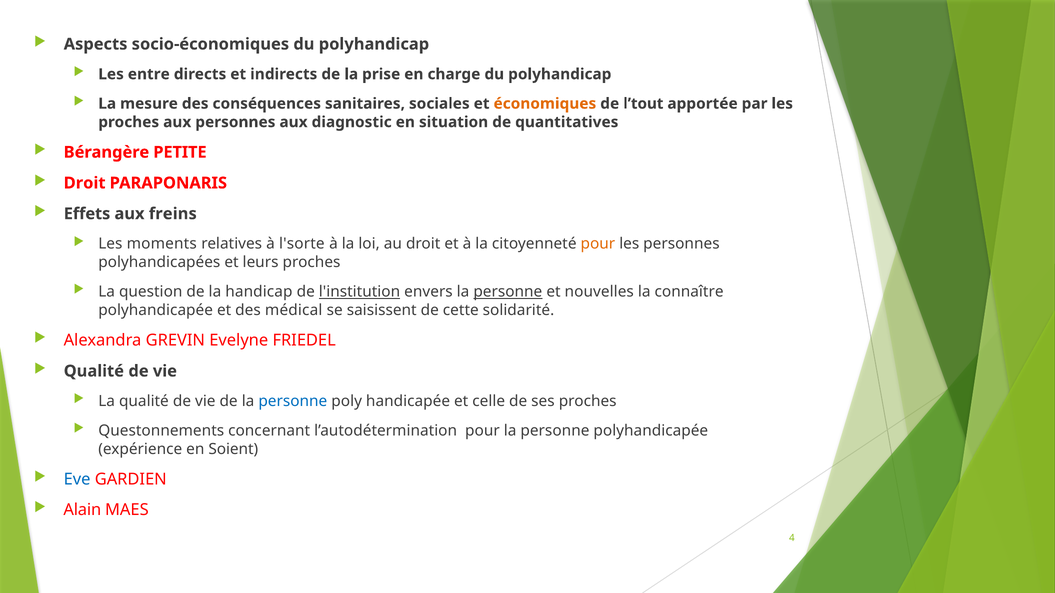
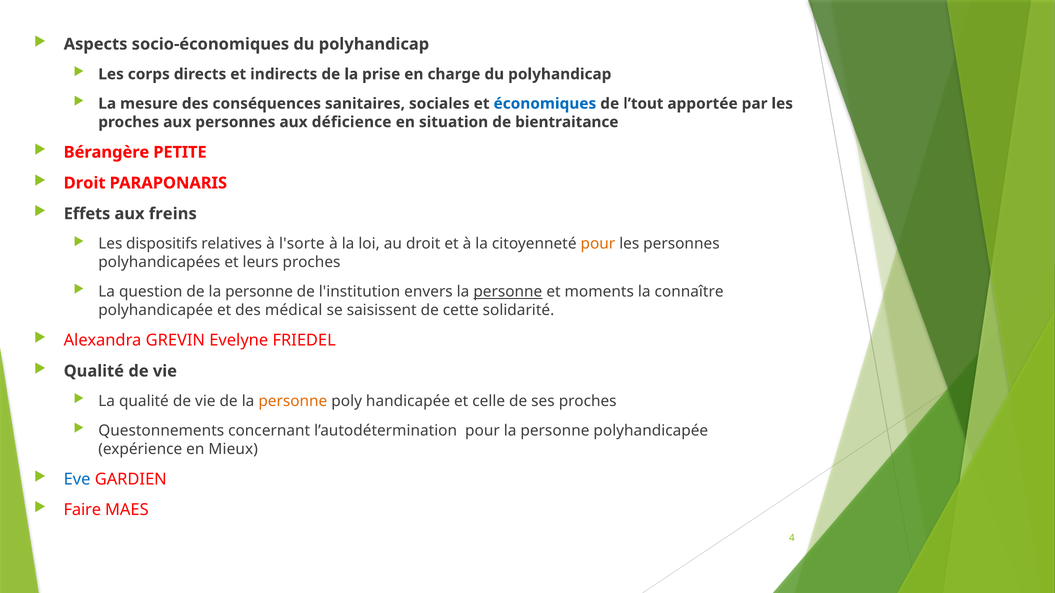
entre: entre -> corps
économiques colour: orange -> blue
diagnostic: diagnostic -> déficience
quantitatives: quantitatives -> bientraitance
moments: moments -> dispositifs
question de la handicap: handicap -> personne
l'institution underline: present -> none
nouvelles: nouvelles -> moments
personne at (293, 401) colour: blue -> orange
Soient: Soient -> Mieux
Alain: Alain -> Faire
